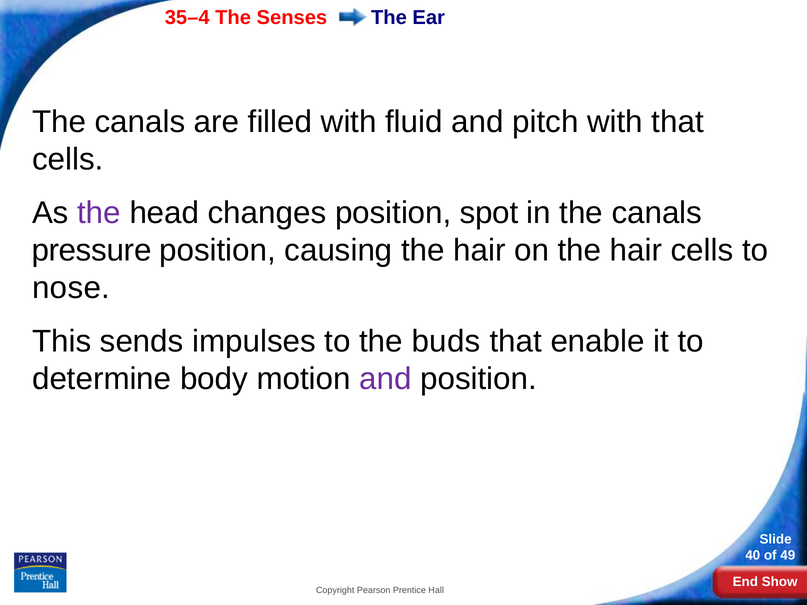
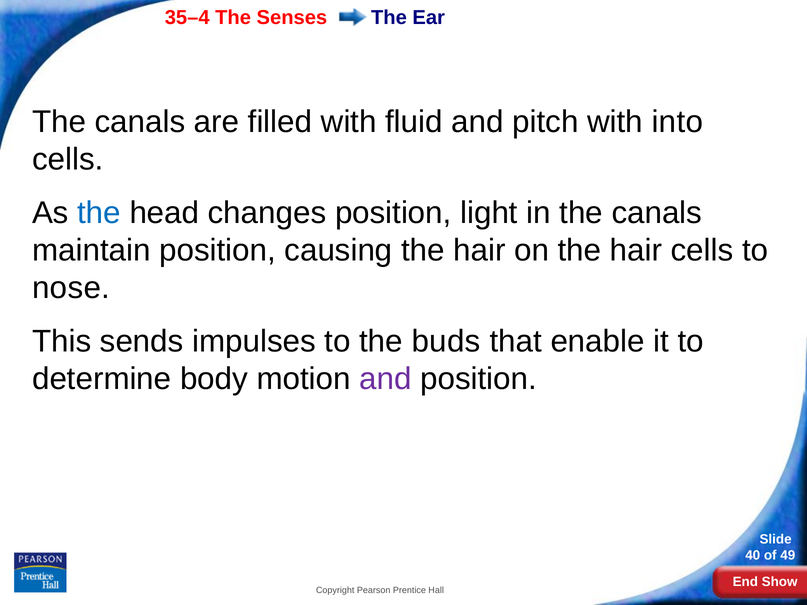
with that: that -> into
the at (99, 213) colour: purple -> blue
spot: spot -> light
pressure: pressure -> maintain
